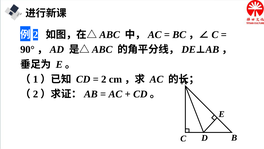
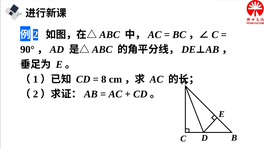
2 at (104, 79): 2 -> 8
